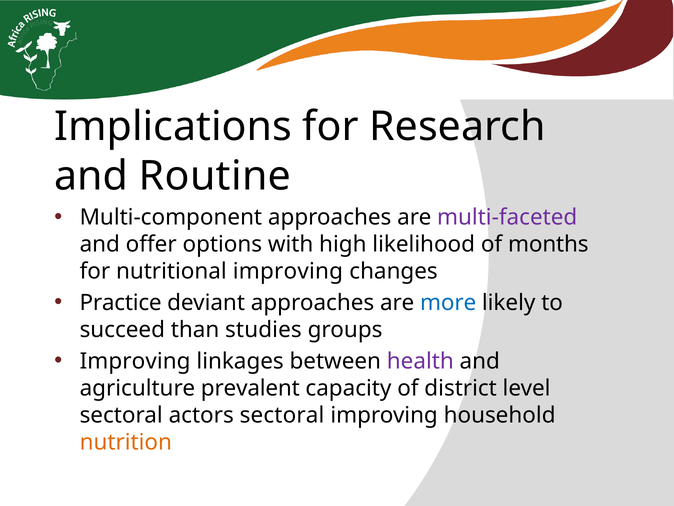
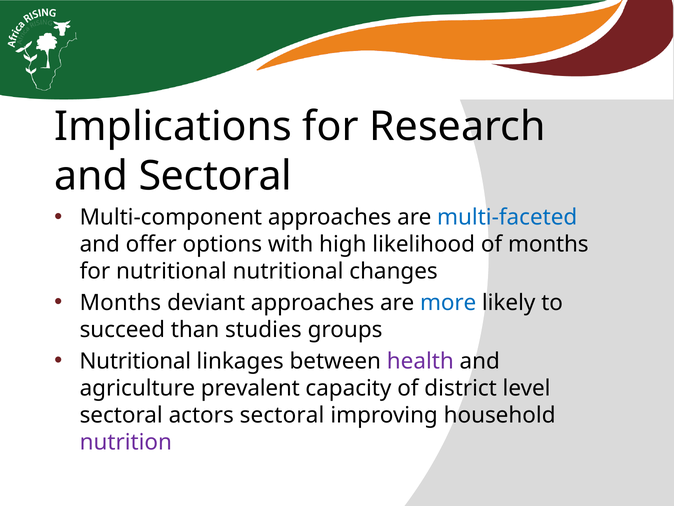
and Routine: Routine -> Sectoral
multi-faceted colour: purple -> blue
nutritional improving: improving -> nutritional
Practice at (121, 303): Practice -> Months
Improving at (135, 361): Improving -> Nutritional
nutrition colour: orange -> purple
